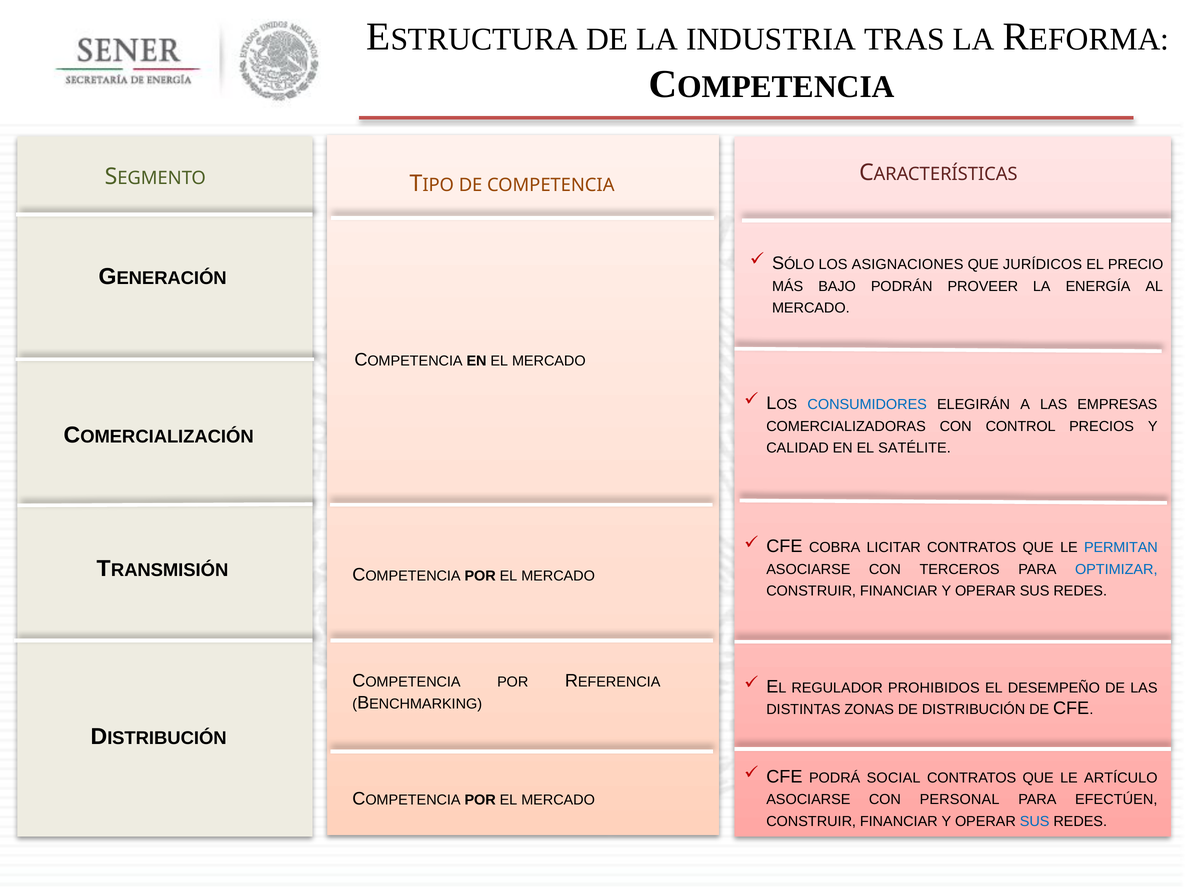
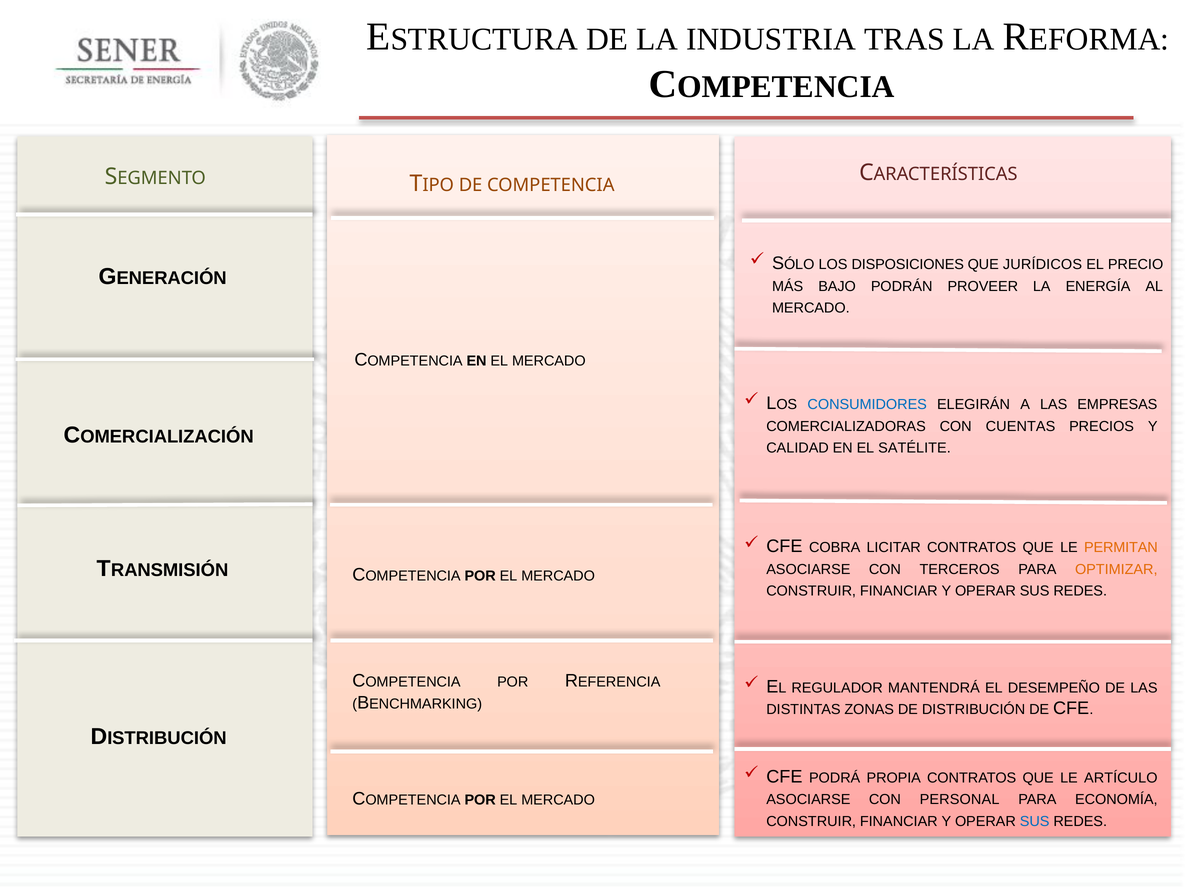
ASIGNACIONES: ASIGNACIONES -> DISPOSICIONES
CONTROL: CONTROL -> CUENTAS
PERMITAN colour: blue -> orange
OPTIMIZAR colour: blue -> orange
PROHIBIDOS: PROHIBIDOS -> MANTENDRÁ
SOCIAL: SOCIAL -> PROPIA
EFECTÚEN: EFECTÚEN -> ECONOMÍA
